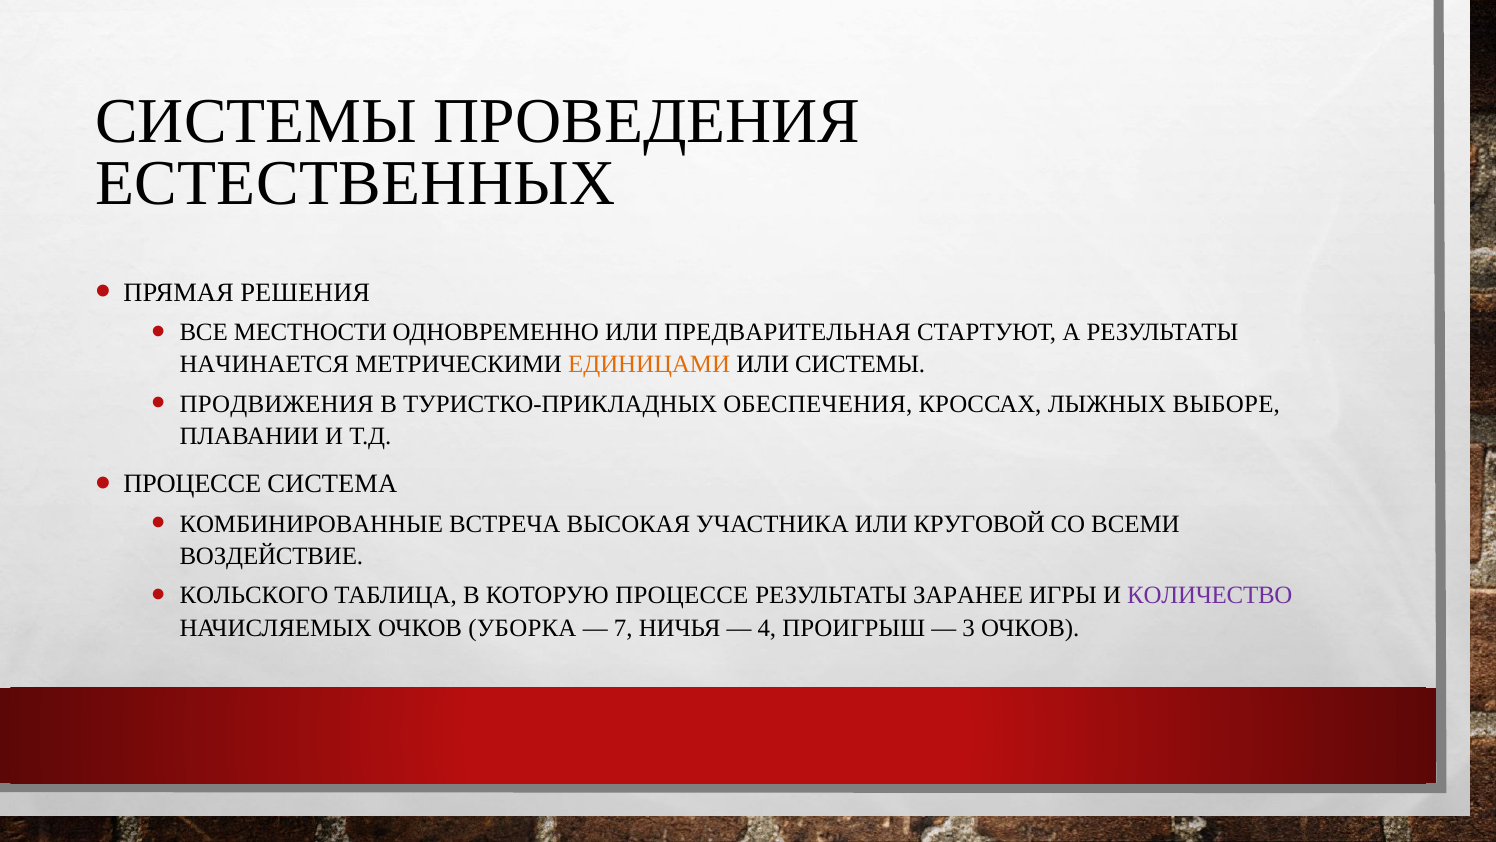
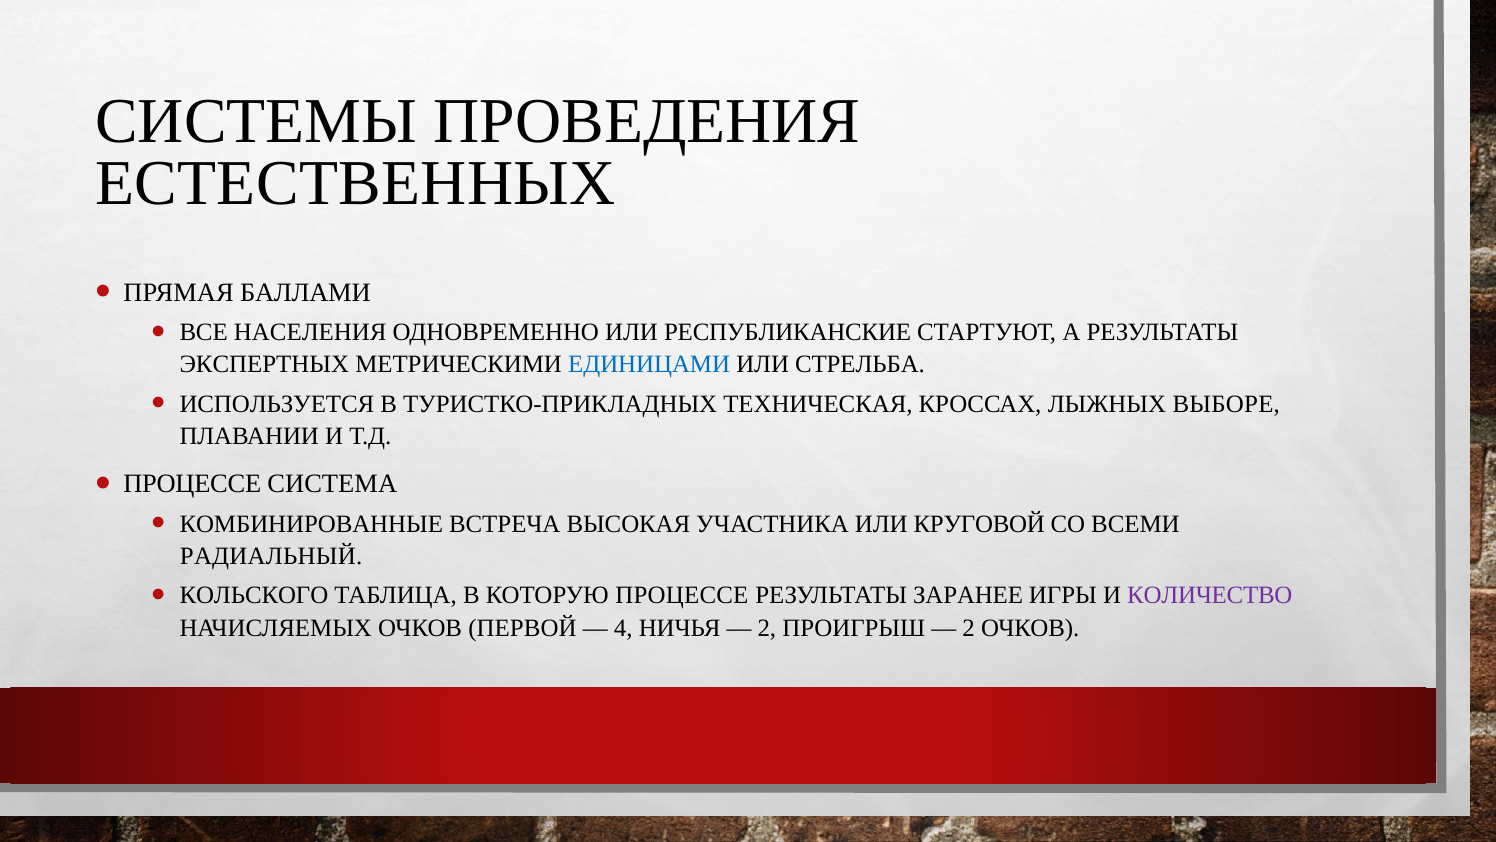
РЕШЕНИЯ: РЕШЕНИЯ -> БАЛЛАМИ
МЕСТНОСТИ: МЕСТНОСТИ -> НАСЕЛЕНИЯ
ПРЕДВАРИТЕЛЬНАЯ: ПРЕДВАРИТЕЛЬНАЯ -> РЕСПУБЛИКАНСКИЕ
НАЧИНАЕТСЯ: НАЧИНАЕТСЯ -> ЭКСПЕРТНЫХ
ЕДИНИЦАМИ colour: orange -> blue
ИЛИ СИСТЕМЫ: СИСТЕМЫ -> СТРЕЛЬБА
ПРОДВИЖЕНИЯ: ПРОДВИЖЕНИЯ -> ИСПОЛЬЗУЕТСЯ
ОБЕСПЕЧЕНИЯ: ОБЕСПЕЧЕНИЯ -> ТЕХНИЧЕСКАЯ
ВОЗДЕЙСТВИЕ: ВОЗДЕЙСТВИЕ -> РАДИАЛЬНЫЙ
УБОРКА: УБОРКА -> ПЕРВОЙ
7: 7 -> 4
4 at (767, 628): 4 -> 2
3 at (969, 628): 3 -> 2
